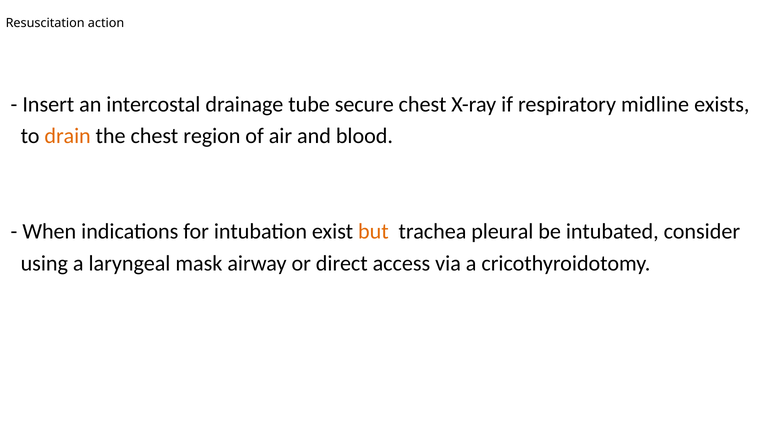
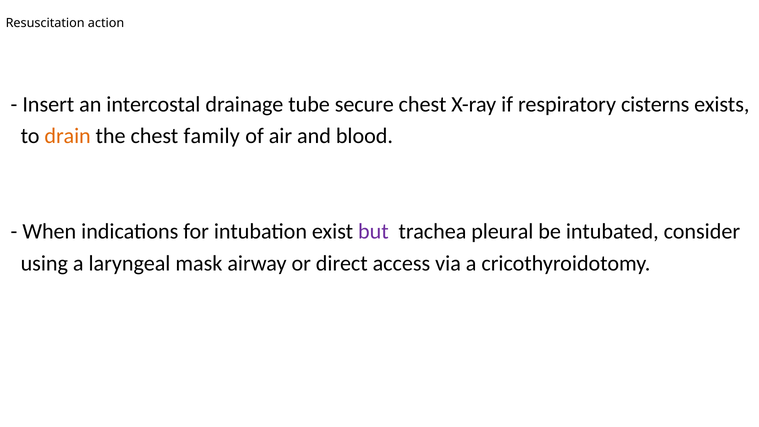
midline: midline -> cisterns
region: region -> family
but colour: orange -> purple
